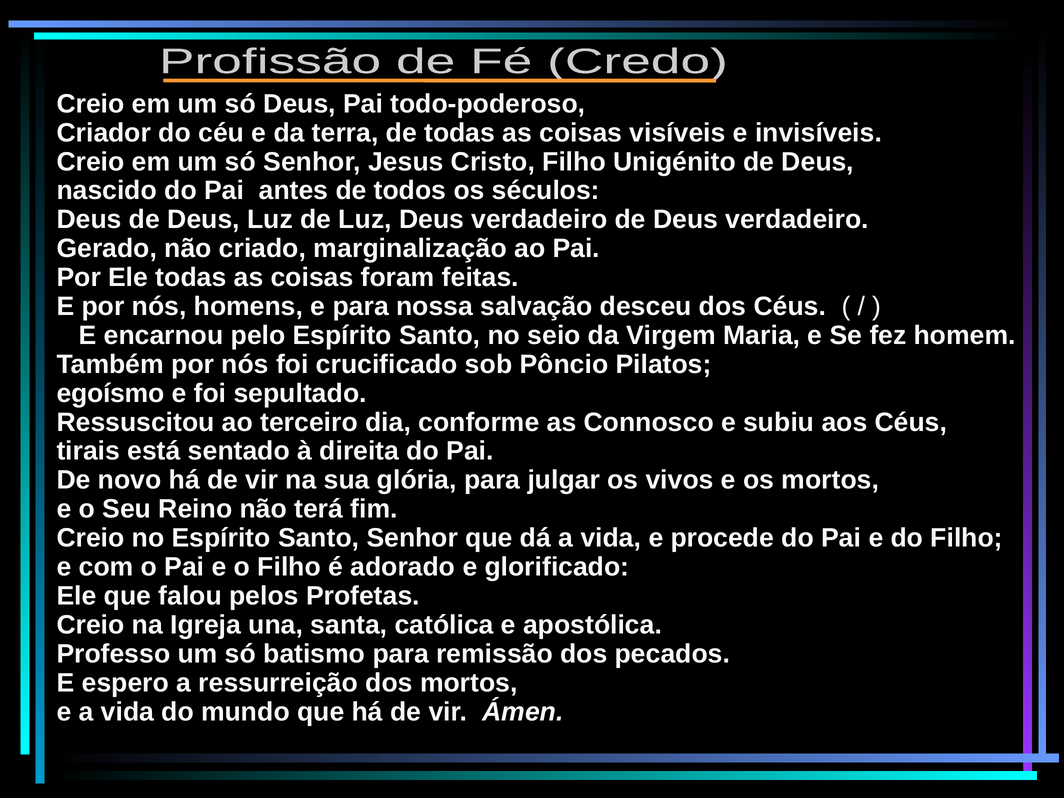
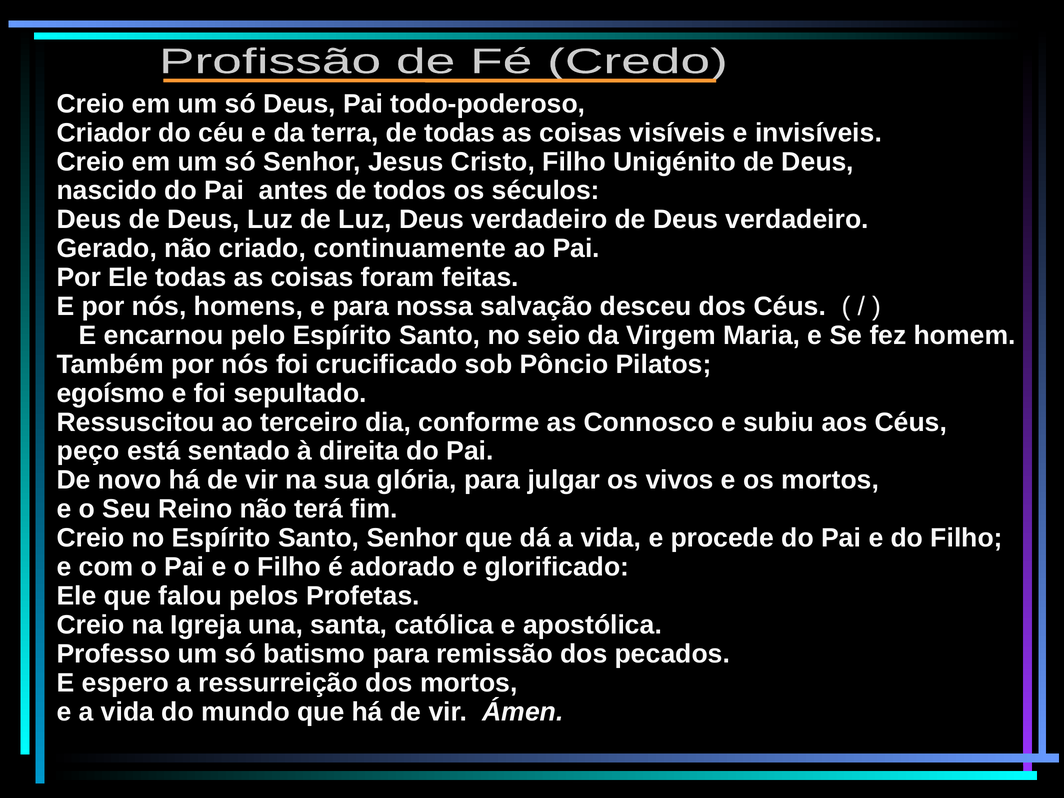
marginalização: marginalização -> continuamente
tirais: tirais -> peço
